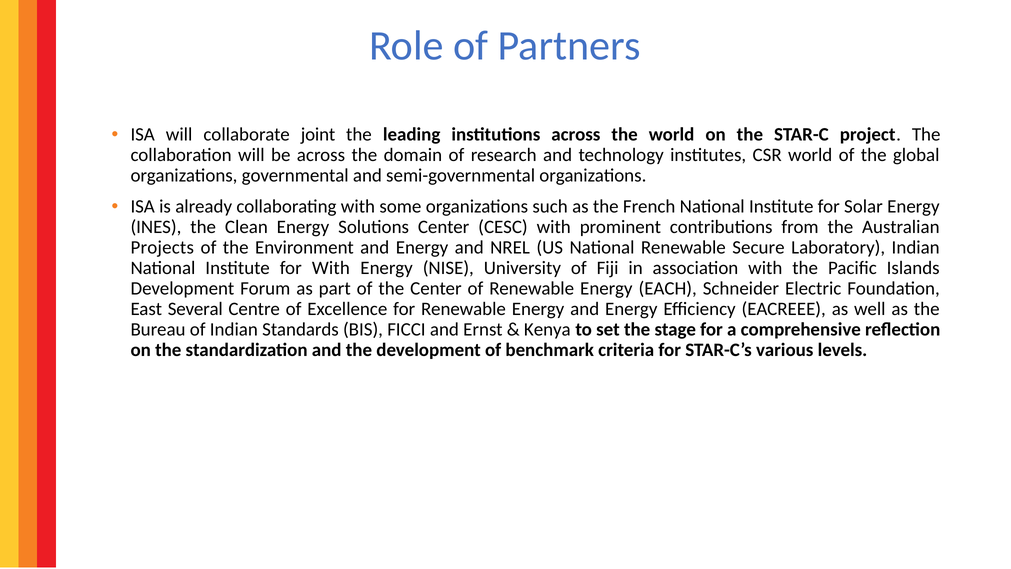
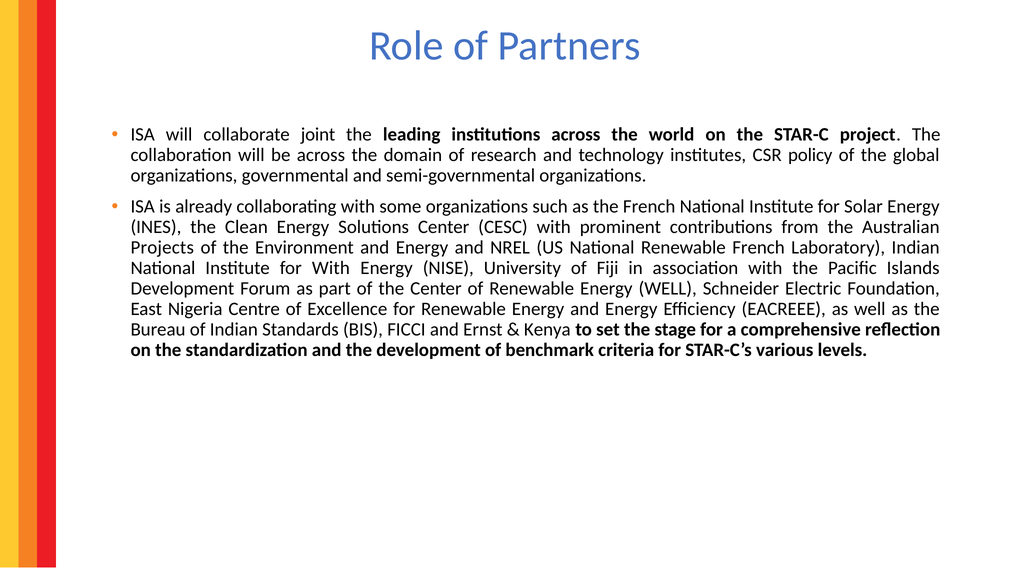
CSR world: world -> policy
Renewable Secure: Secure -> French
Energy EACH: EACH -> WELL
Several: Several -> Nigeria
